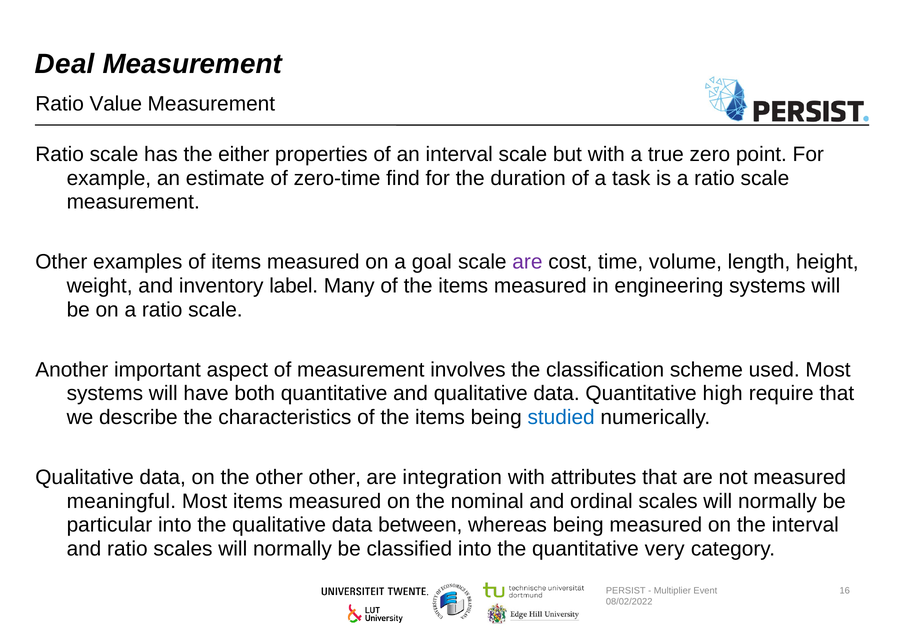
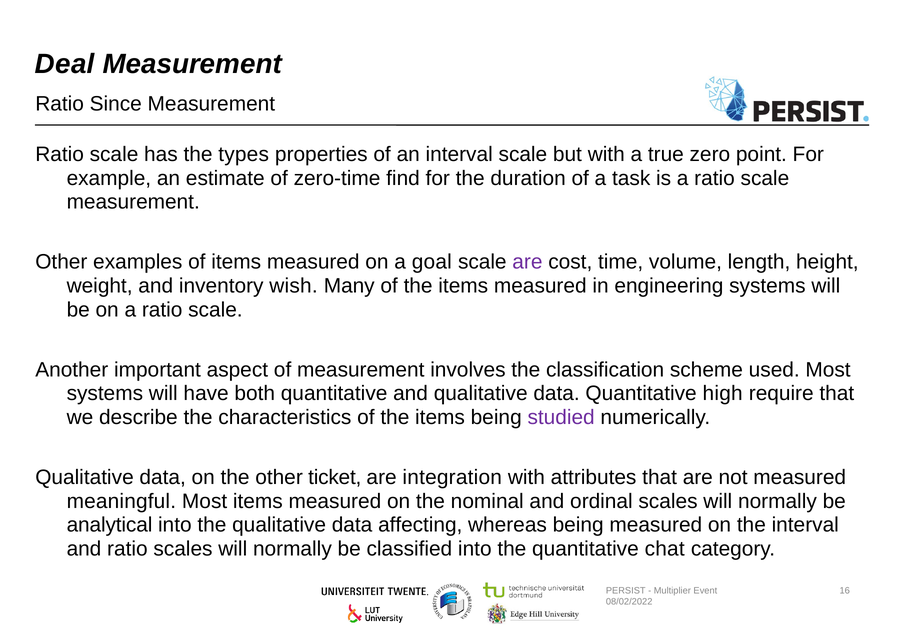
Value: Value -> Since
either: either -> types
label: label -> wish
studied colour: blue -> purple
other other: other -> ticket
particular: particular -> analytical
between: between -> affecting
very: very -> chat
